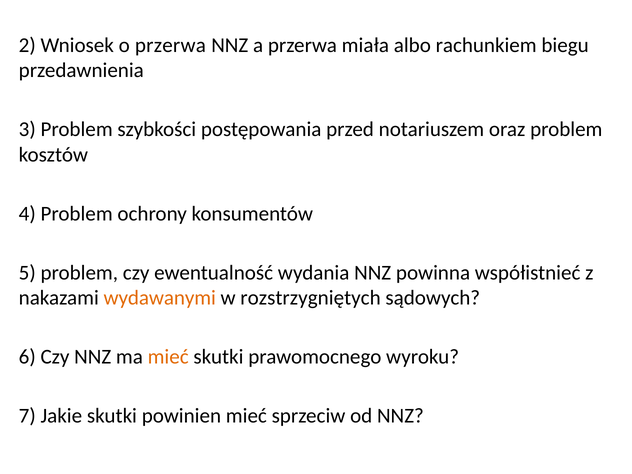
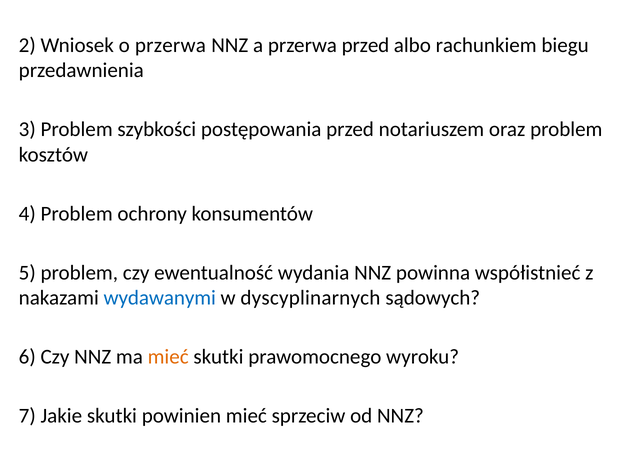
przerwa miała: miała -> przed
wydawanymi colour: orange -> blue
rozstrzygniętych: rozstrzygniętych -> dyscyplinarnych
